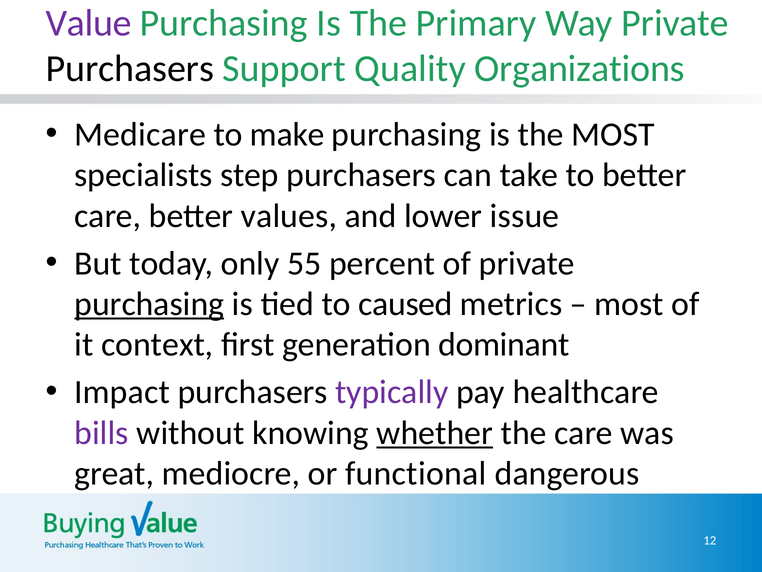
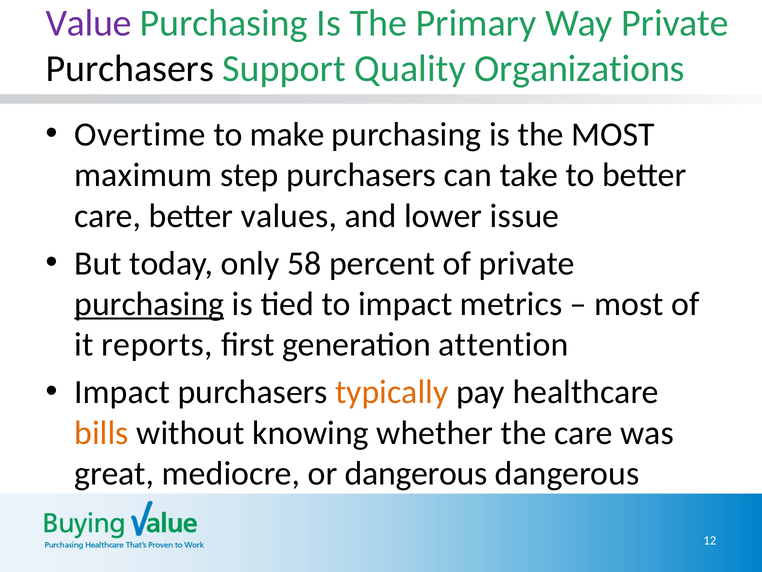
Medicare: Medicare -> Overtime
specialists: specialists -> maximum
55: 55 -> 58
to caused: caused -> impact
context: context -> reports
dominant: dominant -> attention
typically colour: purple -> orange
bills colour: purple -> orange
whether underline: present -> none
or functional: functional -> dangerous
